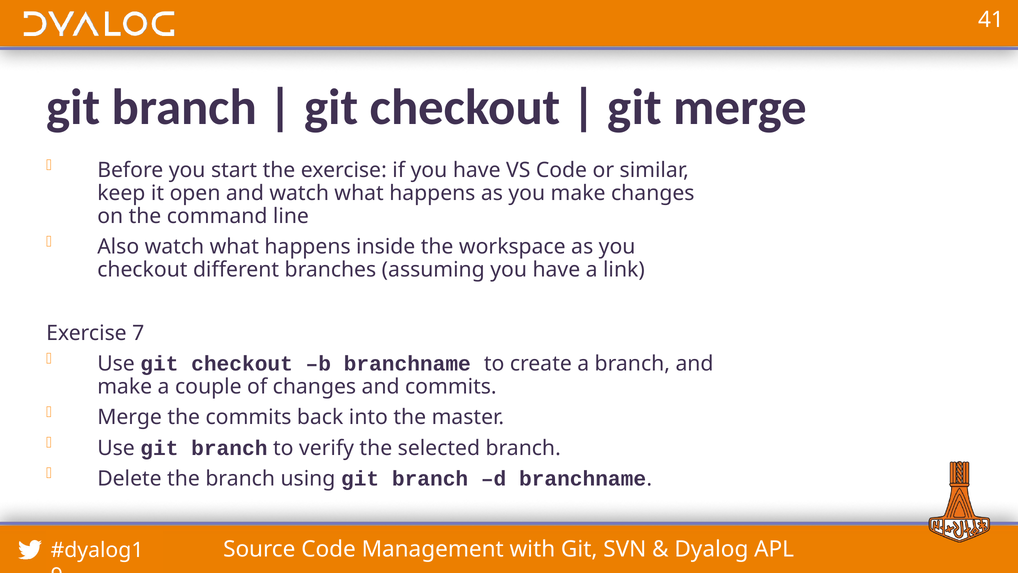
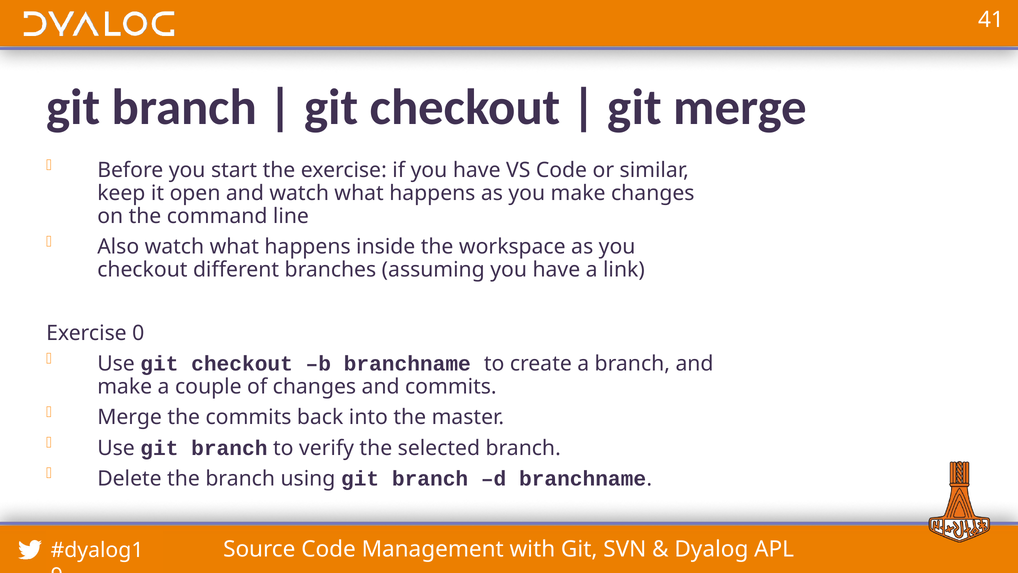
7: 7 -> 0
